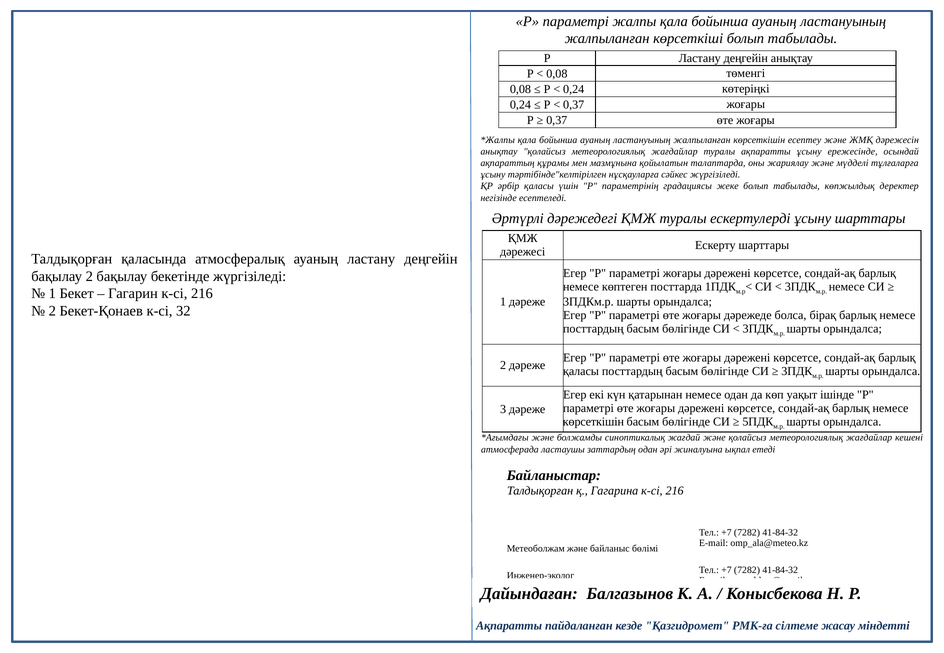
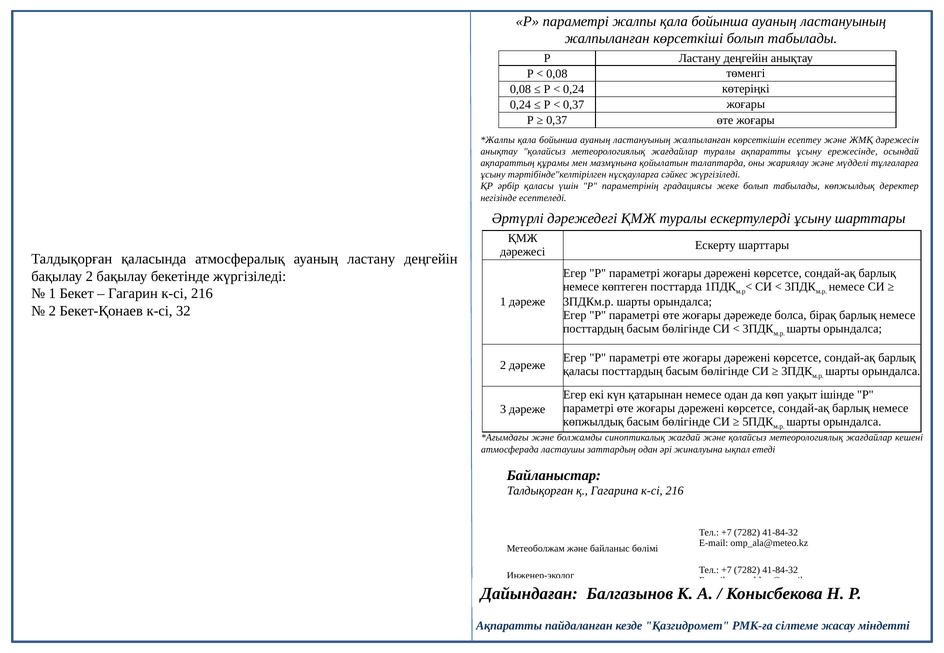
көрсеткішін at (593, 422): көрсеткішін -> көпжылдық
